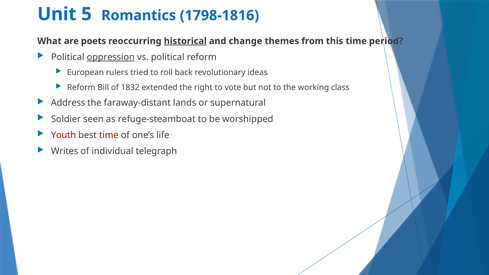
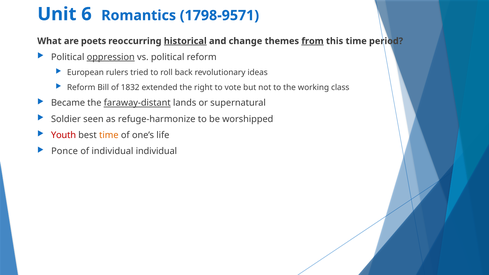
5: 5 -> 6
1798-1816: 1798-1816 -> 1798-9571
from underline: none -> present
Address: Address -> Became
faraway-distant underline: none -> present
refuge-steamboat: refuge-steamboat -> refuge-harmonize
time at (109, 135) colour: red -> orange
Writes: Writes -> Ponce
individual telegraph: telegraph -> individual
